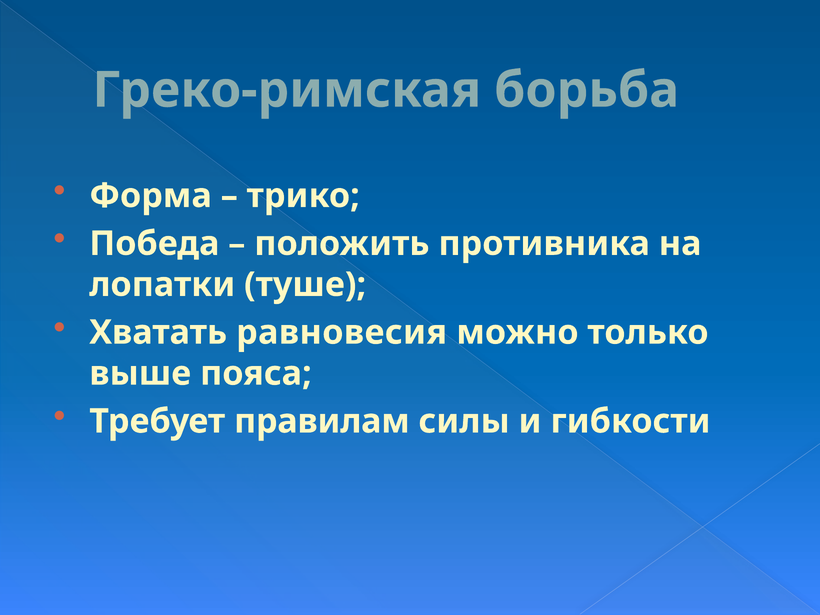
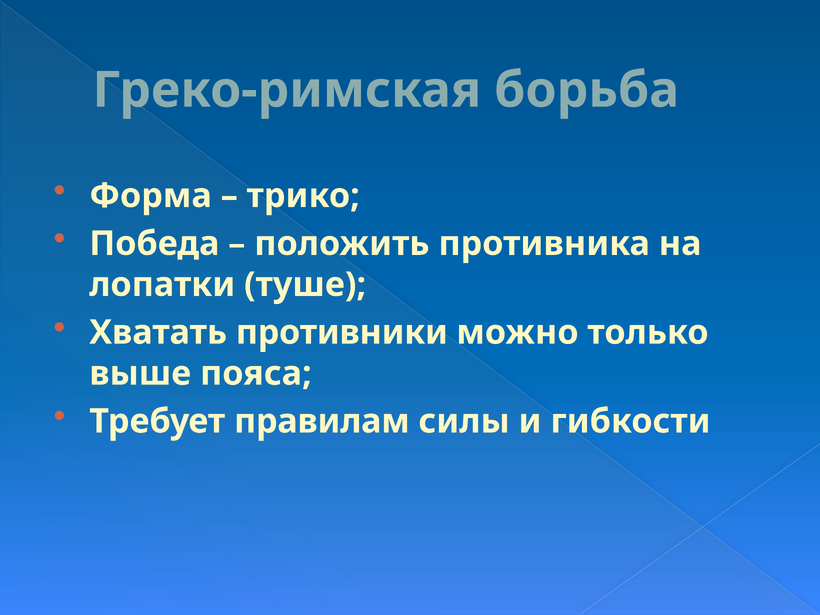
равновесия: равновесия -> противники
